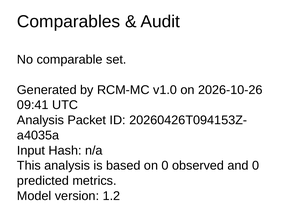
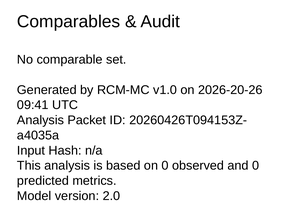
2026-10-26: 2026-10-26 -> 2026-20-26
1.2: 1.2 -> 2.0
